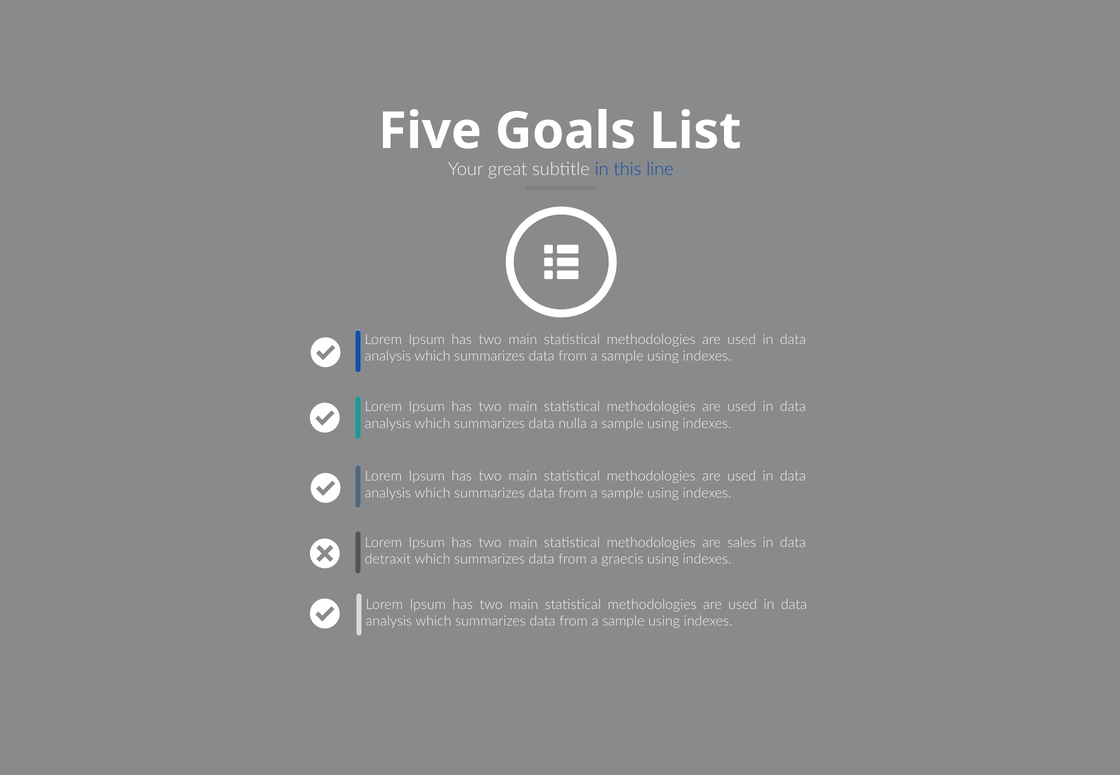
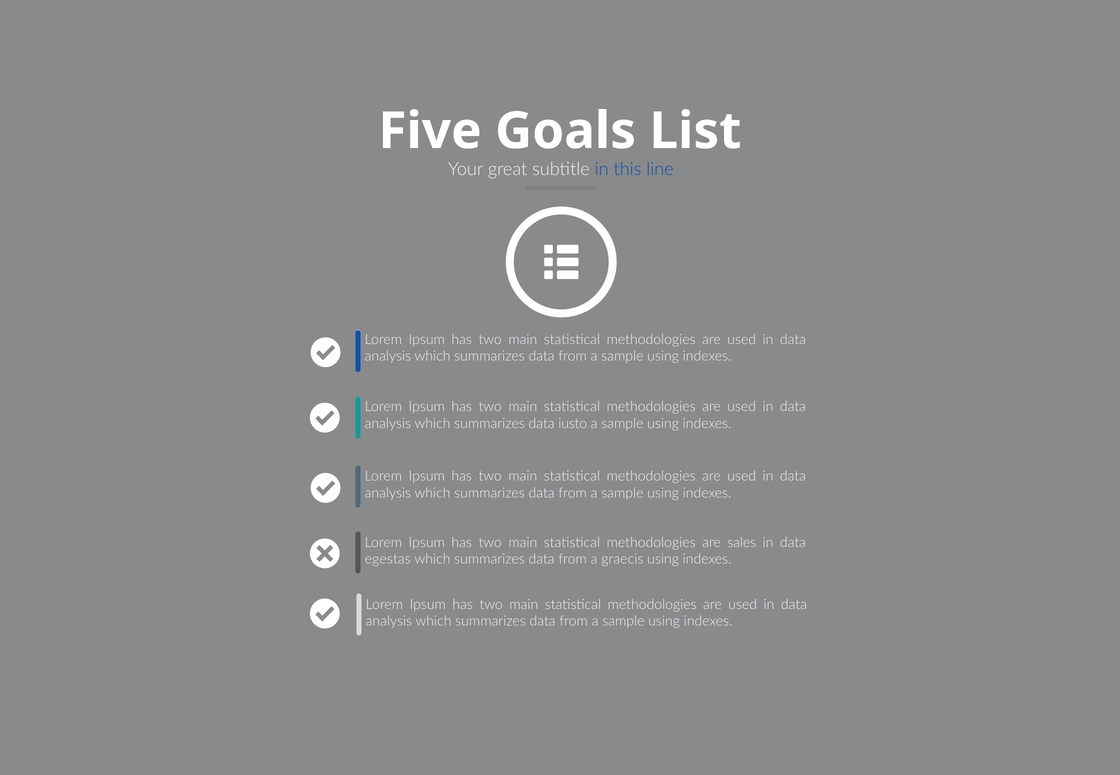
nulla: nulla -> iusto
detraxit: detraxit -> egestas
